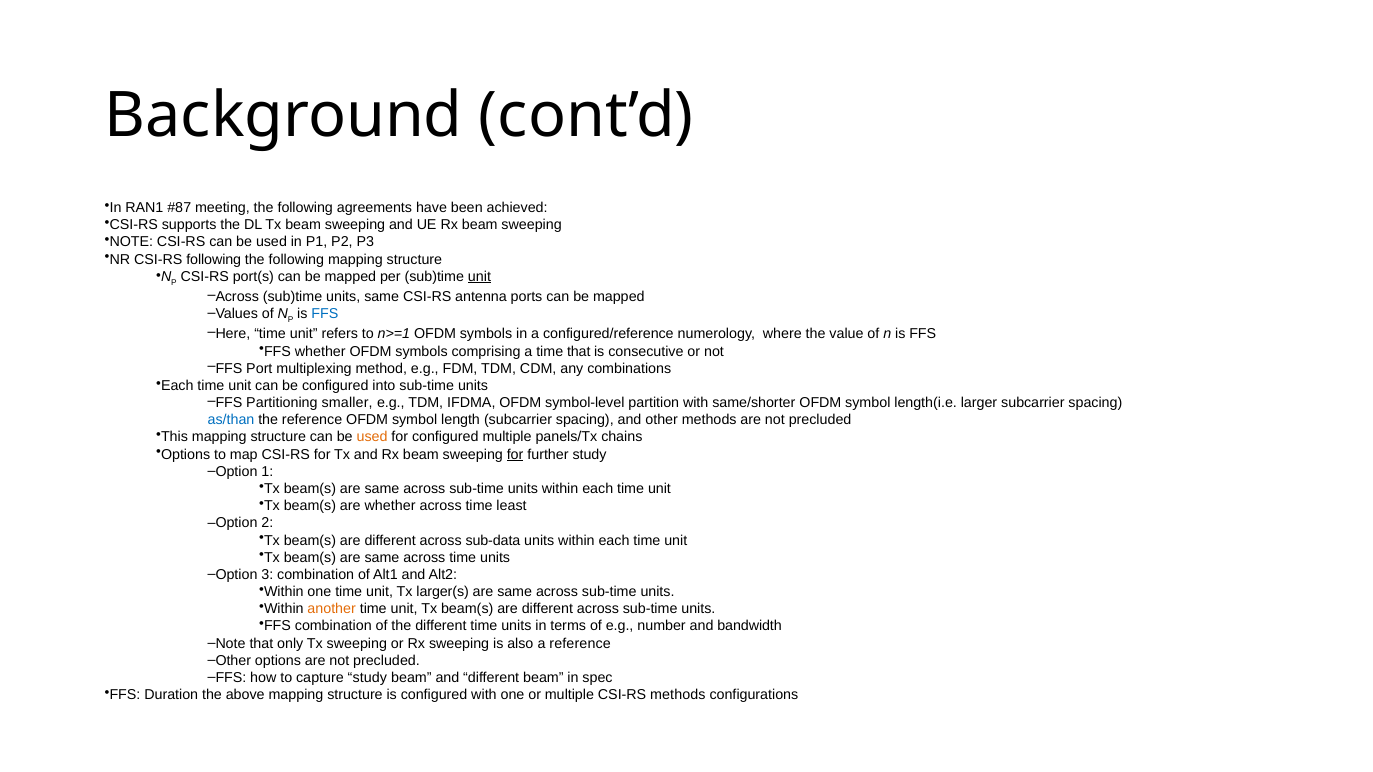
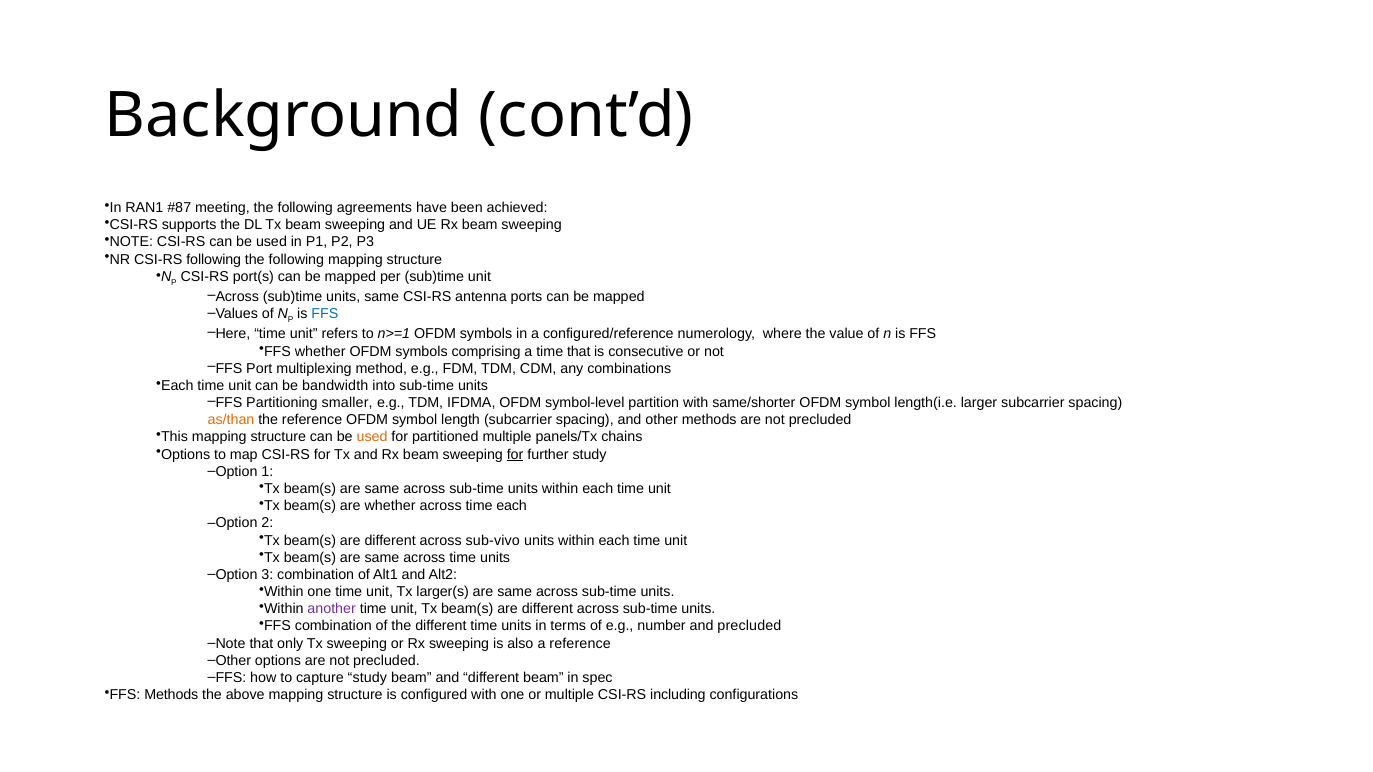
unit at (479, 277) underline: present -> none
be configured: configured -> bandwidth
as/than colour: blue -> orange
for configured: configured -> partitioned
time least: least -> each
sub-data: sub-data -> sub-vivo
another colour: orange -> purple
and bandwidth: bandwidth -> precluded
FFS Duration: Duration -> Methods
CSI-RS methods: methods -> including
